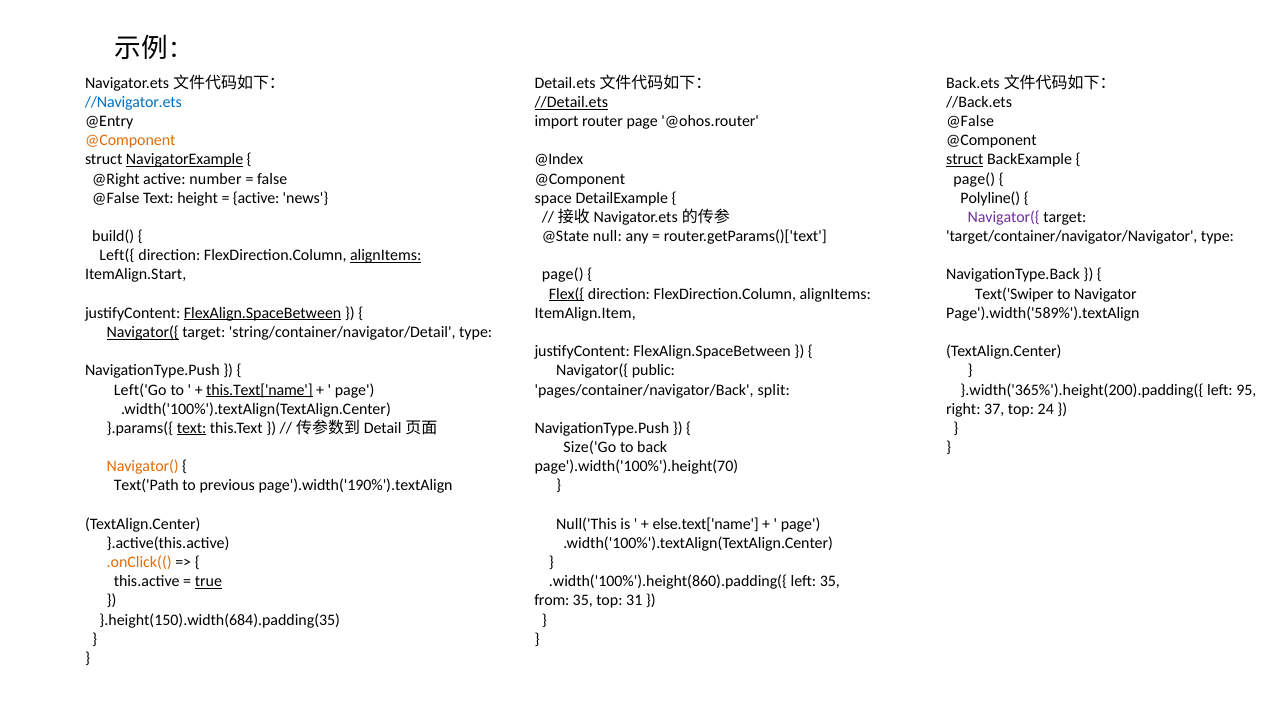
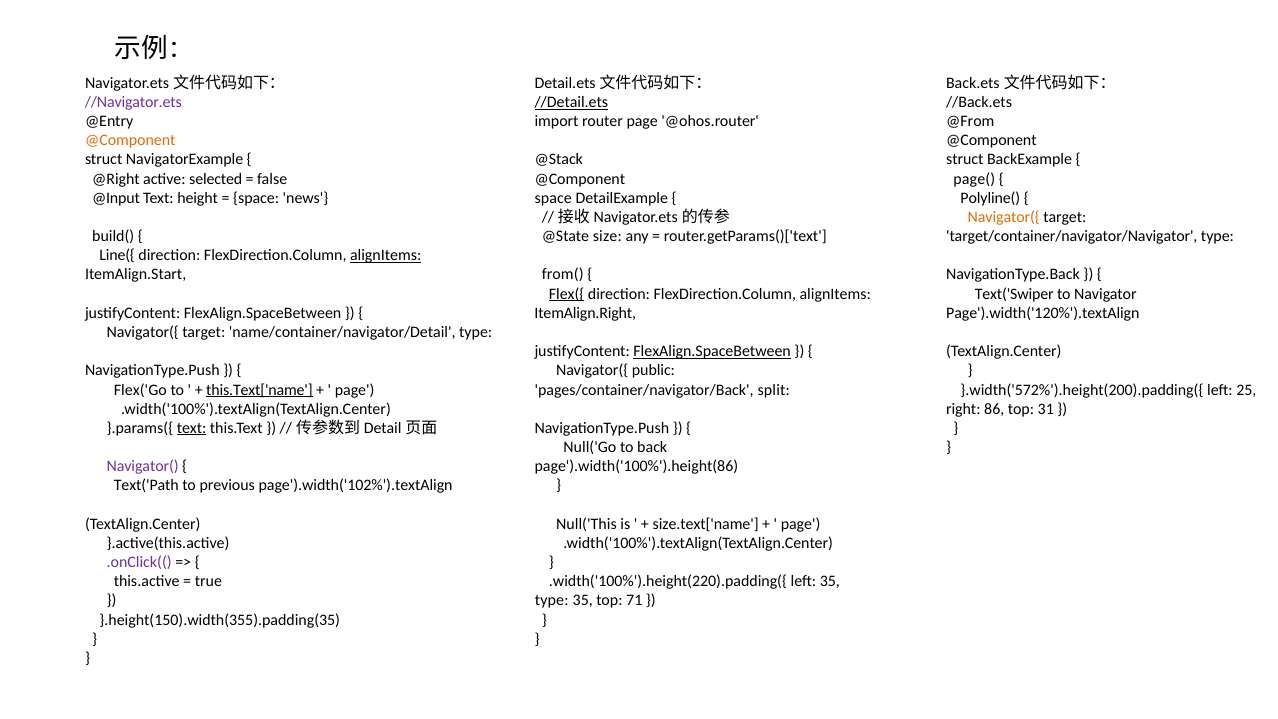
//Navigator.ets colour: blue -> purple
@False at (970, 121): @False -> @From
NavigatorExample underline: present -> none
@Index: @Index -> @Stack
struct at (965, 160) underline: present -> none
number: number -> selected
@False at (116, 198): @False -> @Input
active at (256, 198): active -> space
Navigator({ at (1004, 217) colour: purple -> orange
null: null -> size
Left({: Left({ -> Line({
page( at (563, 275): page( -> from(
FlexAlign.SpaceBetween at (263, 313) underline: present -> none
ItemAlign.Item: ItemAlign.Item -> ItemAlign.Right
Page').width('589%').textAlign: Page').width('589%').textAlign -> Page').width('120%').textAlign
Navigator({ at (143, 332) underline: present -> none
string/container/navigator/Detail: string/container/navigator/Detail -> name/container/navigator/Detail
FlexAlign.SpaceBetween at (712, 351) underline: none -> present
Left('Go: Left('Go -> Flex('Go
}.width('365%').height(200).padding({: }.width('365%').height(200).padding({ -> }.width('572%').height(200).padding({
95: 95 -> 25
37: 37 -> 86
24: 24 -> 31
Size('Go: Size('Go -> Null('Go
Navigator( colour: orange -> purple
page').width('100%').height(70: page').width('100%').height(70 -> page').width('100%').height(86
page').width('190%').textAlign: page').width('190%').textAlign -> page').width('102%').textAlign
else.text['name: else.text['name -> size.text['name
.onClick(( colour: orange -> purple
true underline: present -> none
.width('100%').height(860).padding({: .width('100%').height(860).padding({ -> .width('100%').height(220).padding({
from at (552, 601): from -> type
31: 31 -> 71
}.height(150).width(684).padding(35: }.height(150).width(684).padding(35 -> }.height(150).width(355).padding(35
